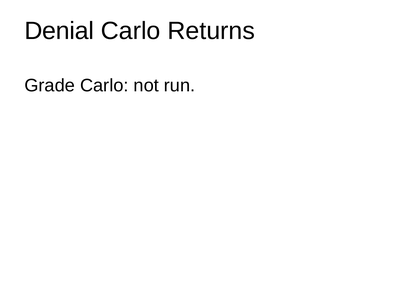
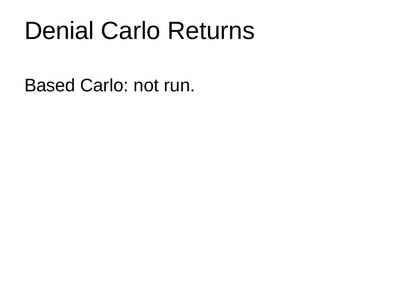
Grade: Grade -> Based
